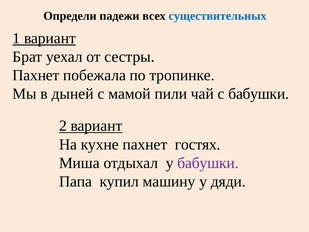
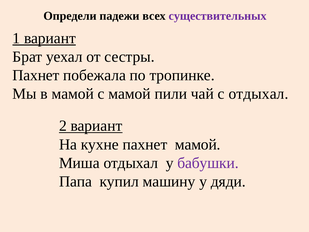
существительных colour: blue -> purple
в дыней: дыней -> мамой
с бабушки: бабушки -> отдыхал
пахнет гостях: гостях -> мамой
